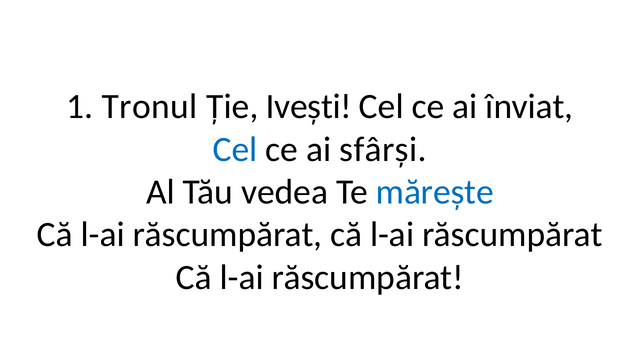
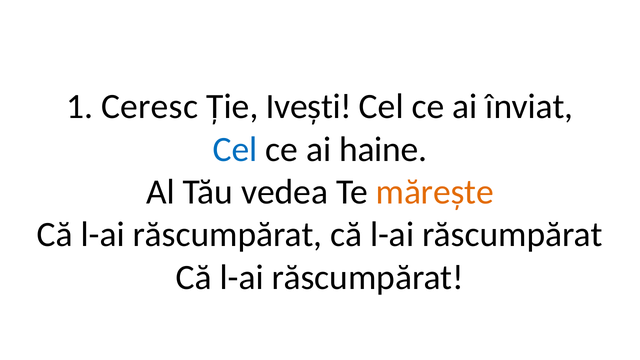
Tronul: Tronul -> Ceresc
sfârși: sfârși -> haine
mărește colour: blue -> orange
